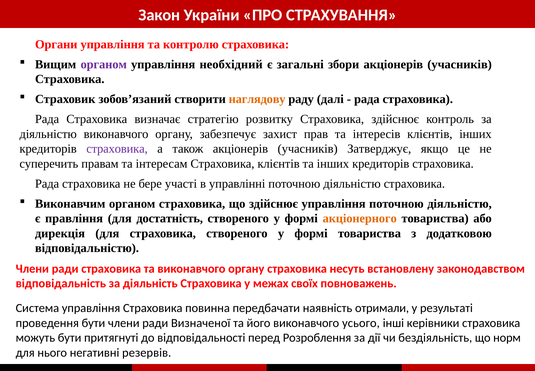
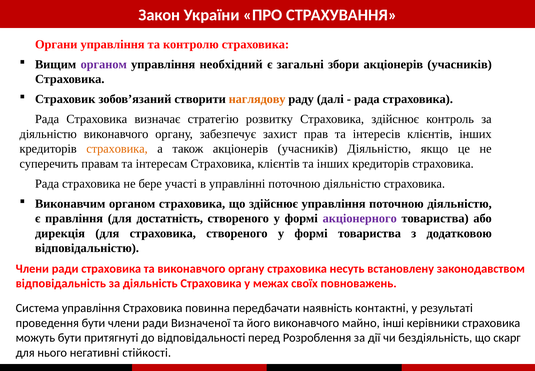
страховика at (117, 149) colour: purple -> orange
учасників Затверджує: Затверджує -> Діяльністю
акціонерного colour: orange -> purple
отримали: отримали -> контактні
усього: усього -> майно
норм: норм -> скарг
резервів: резервів -> стійкості
